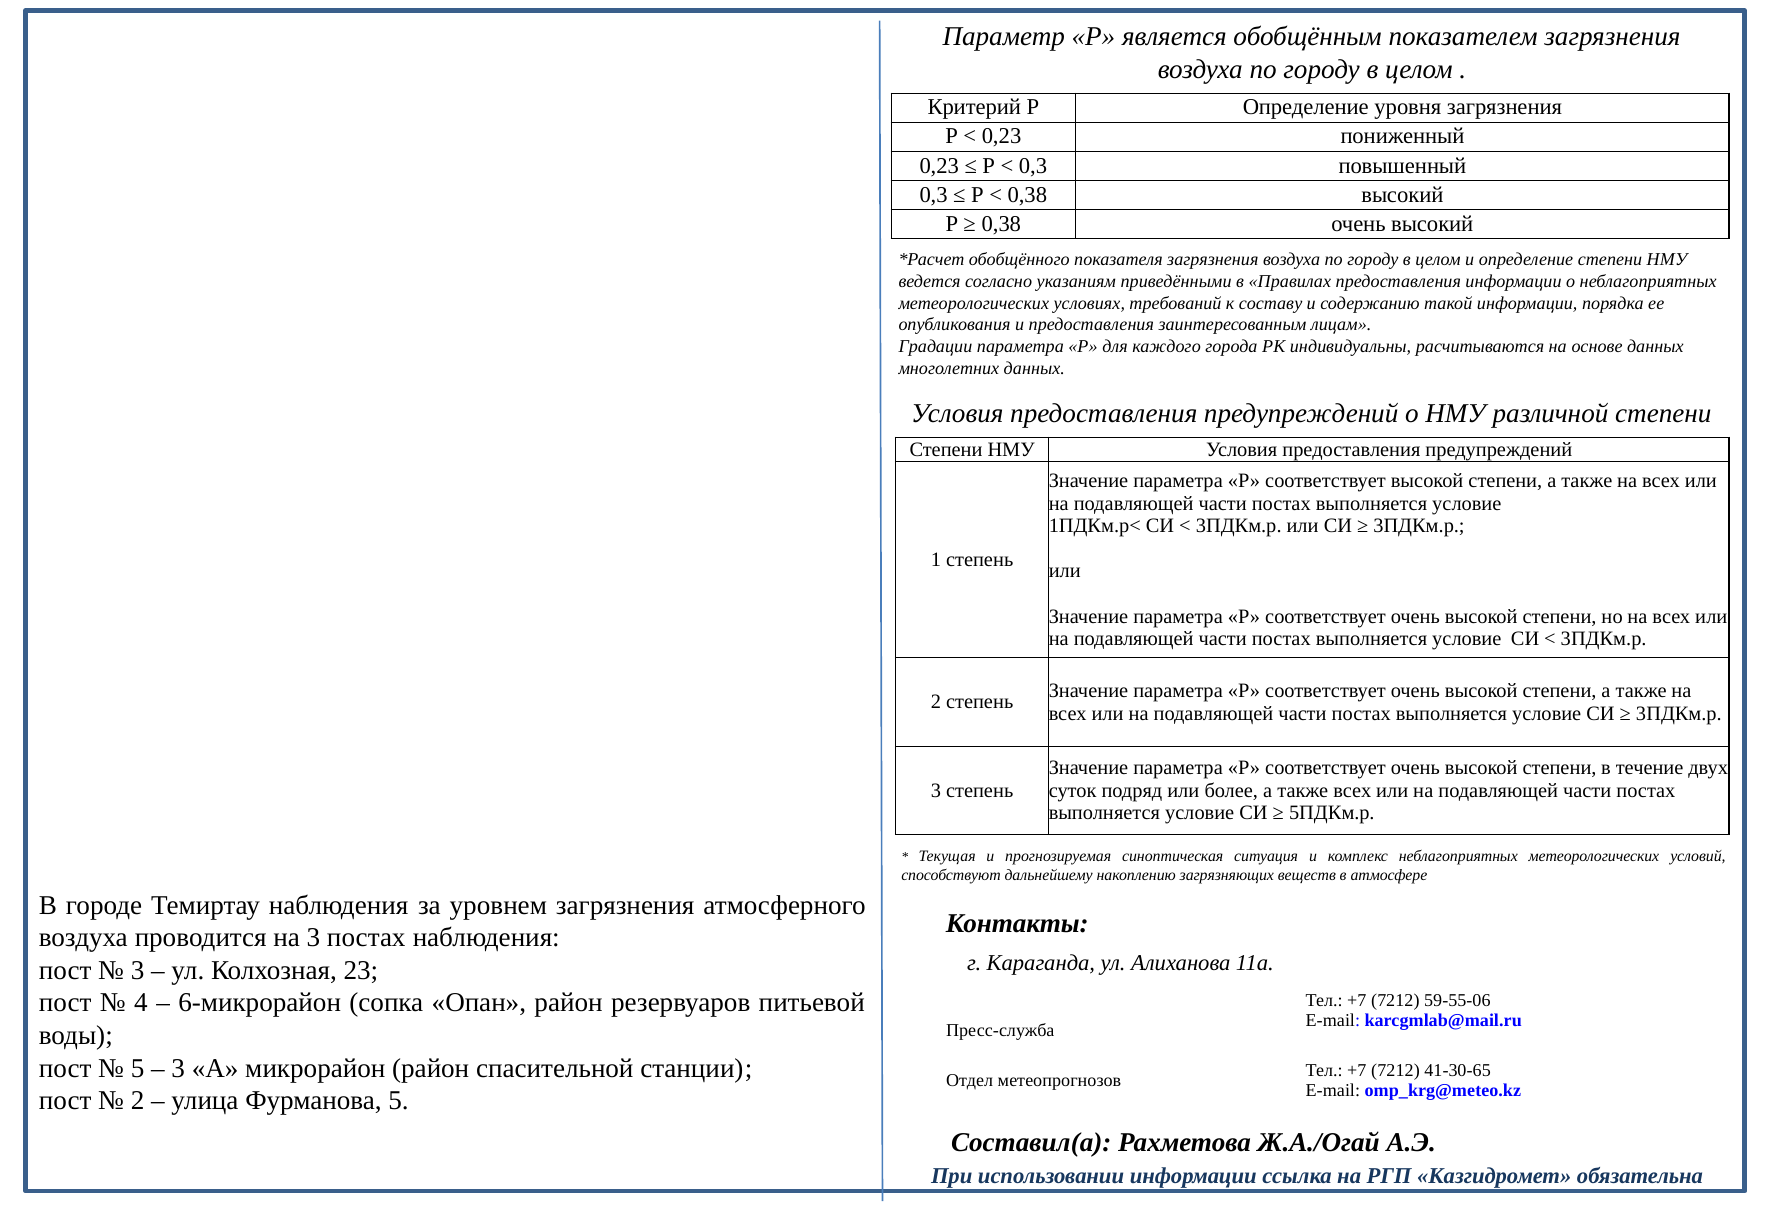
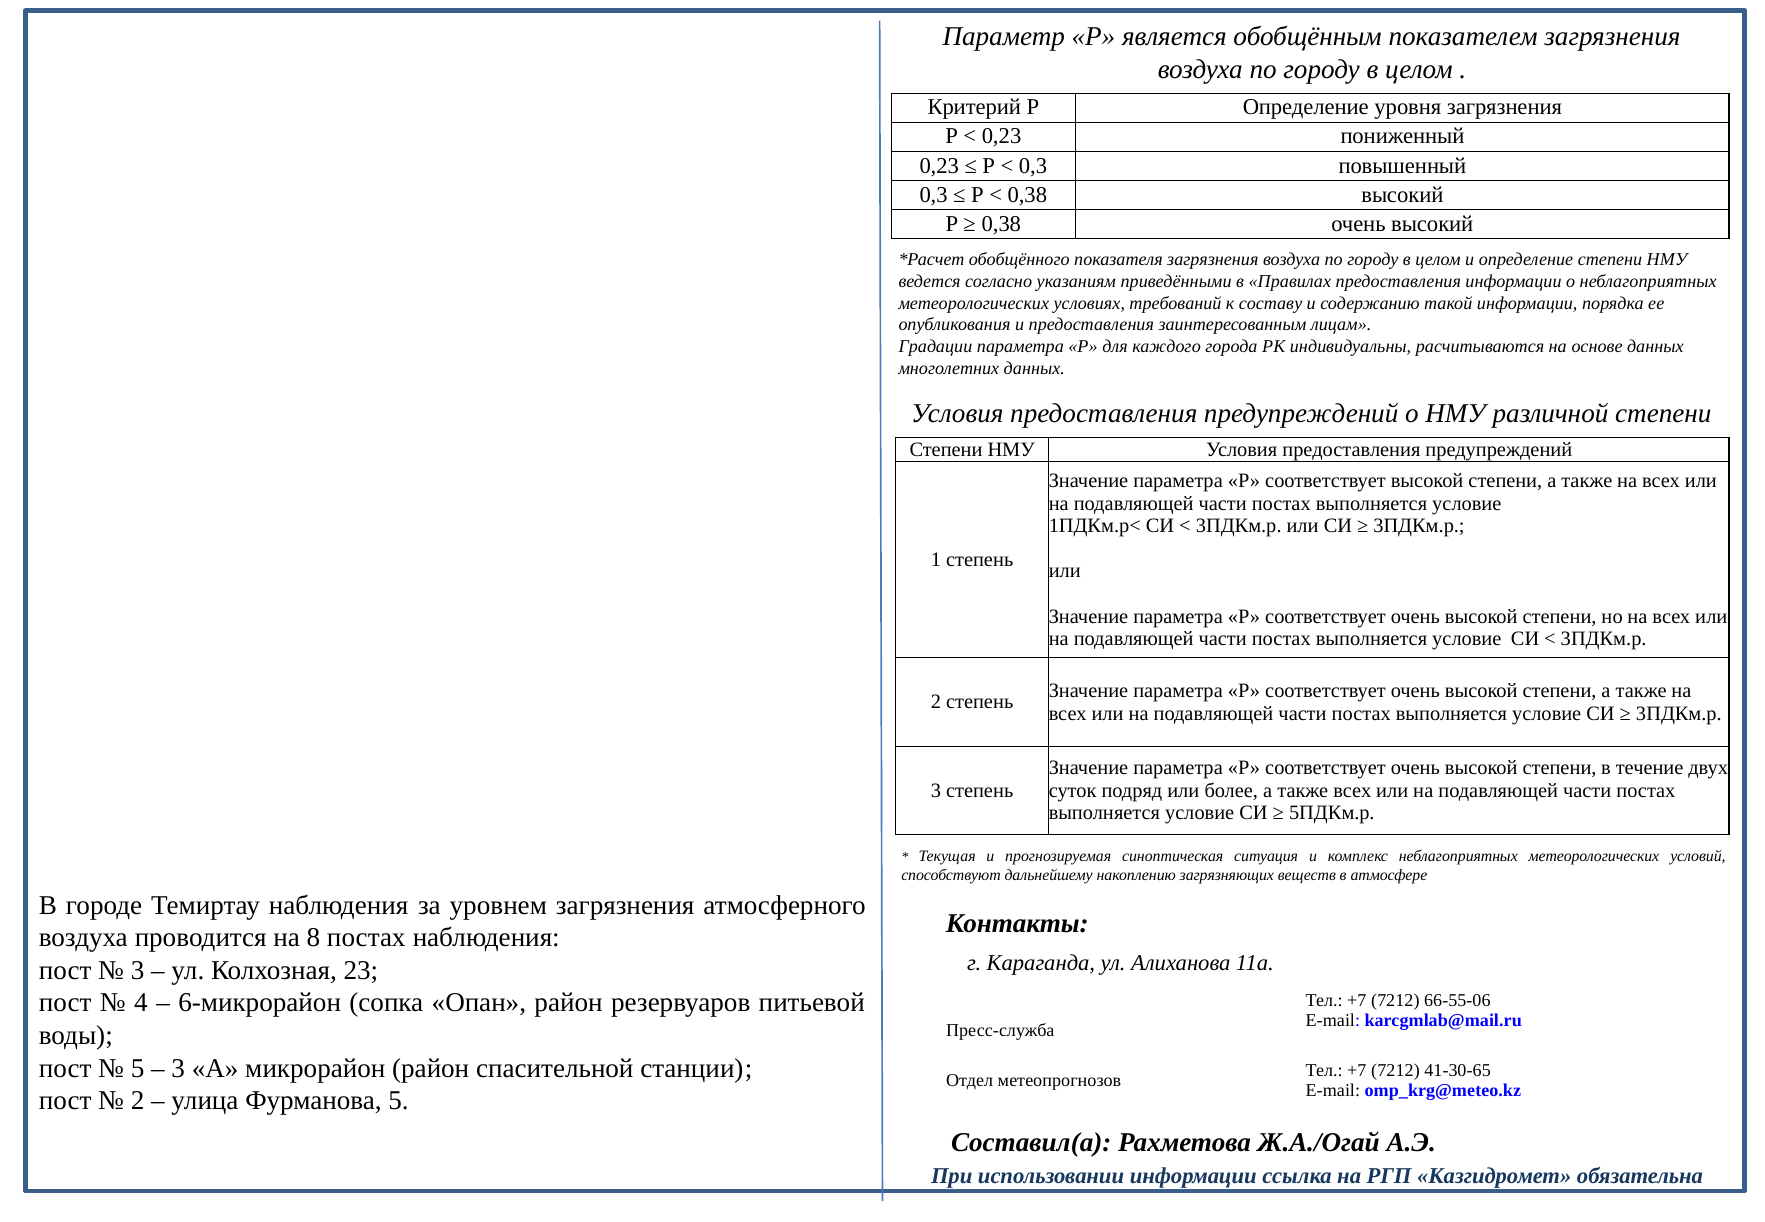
на 3: 3 -> 8
59-55-06: 59-55-06 -> 66-55-06
